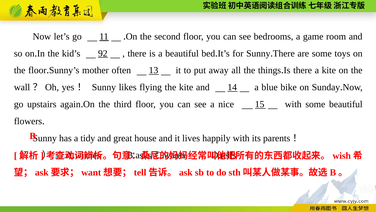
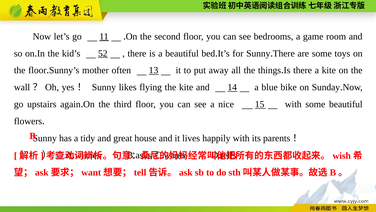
92: 92 -> 52
